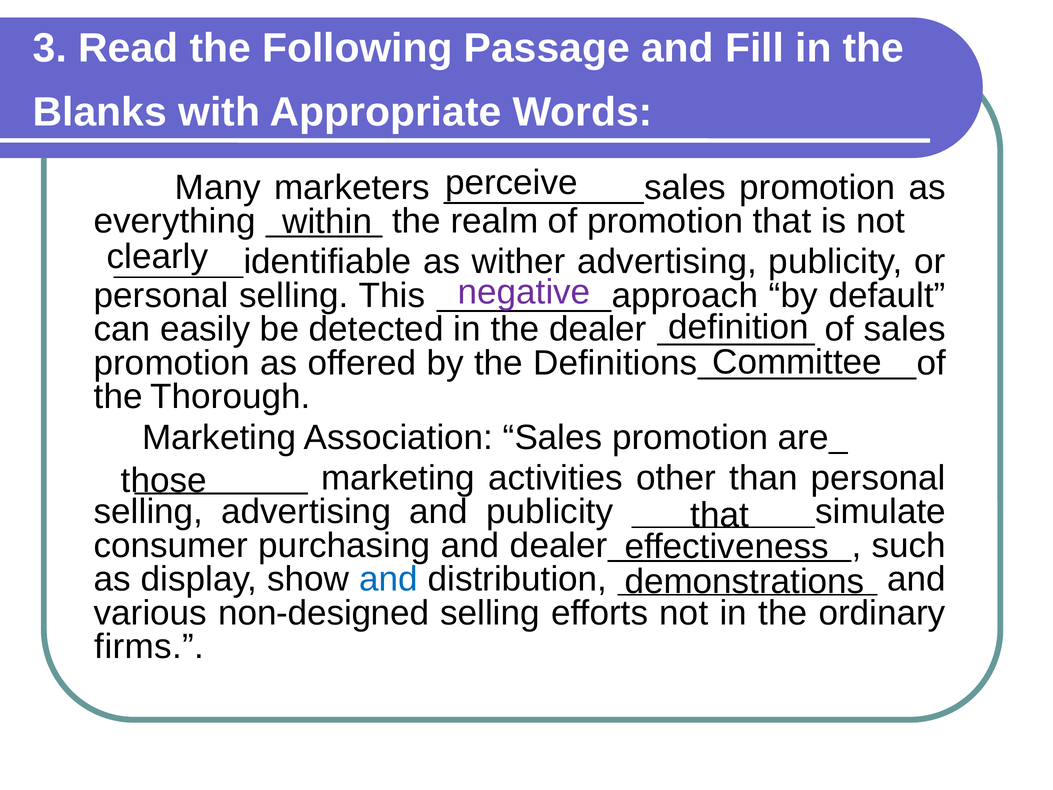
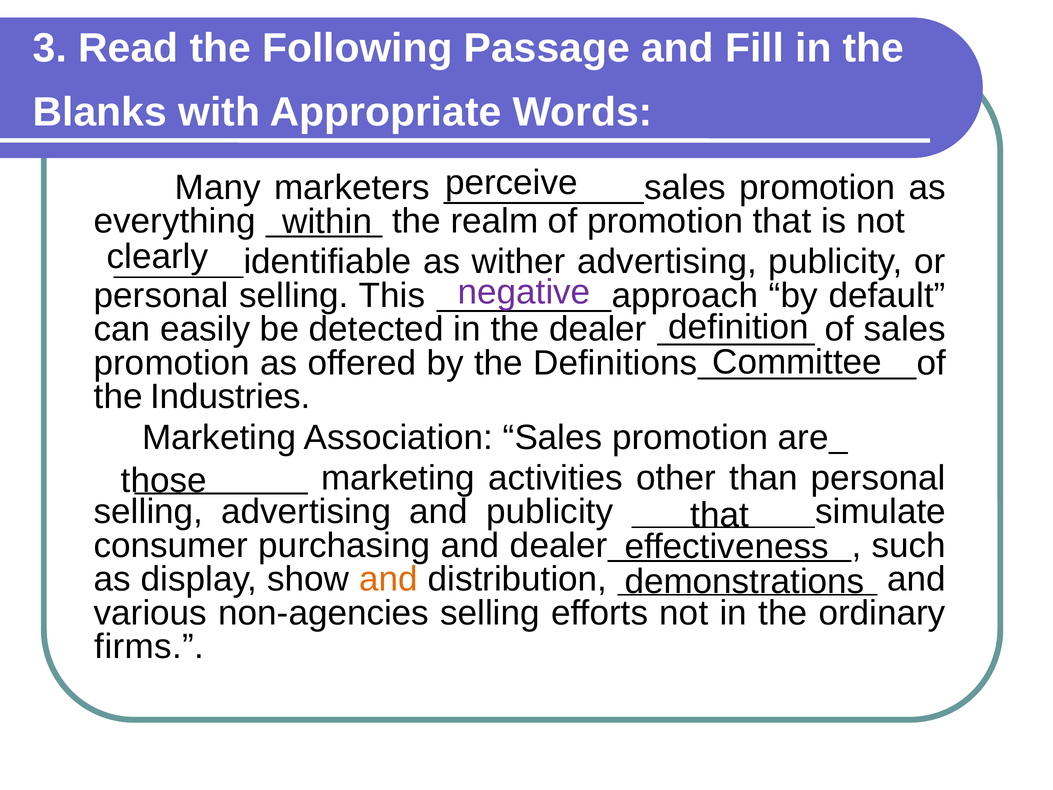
Thorough: Thorough -> Industries
and at (388, 579) colour: blue -> orange
non-designed: non-designed -> non-agencies
